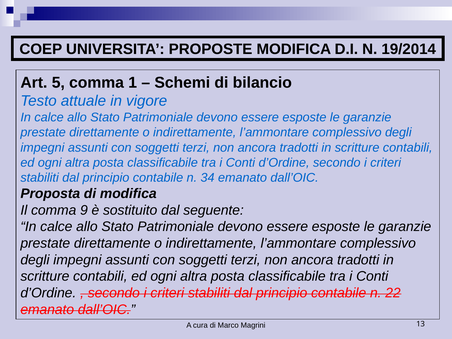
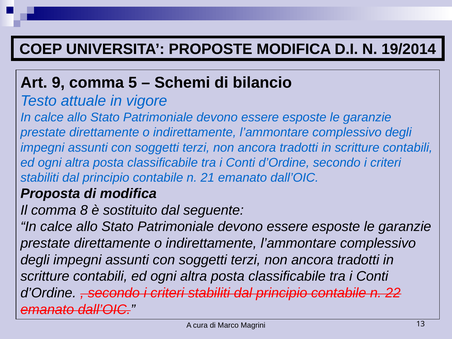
5: 5 -> 9
1: 1 -> 5
34: 34 -> 21
9: 9 -> 8
